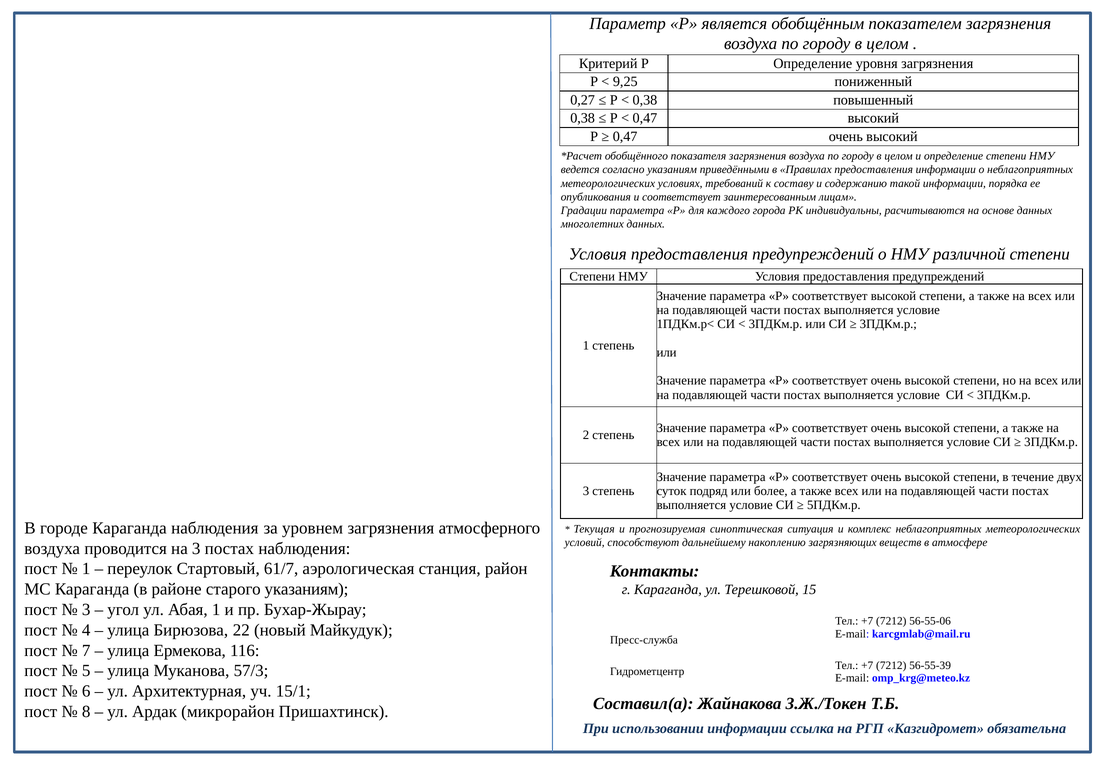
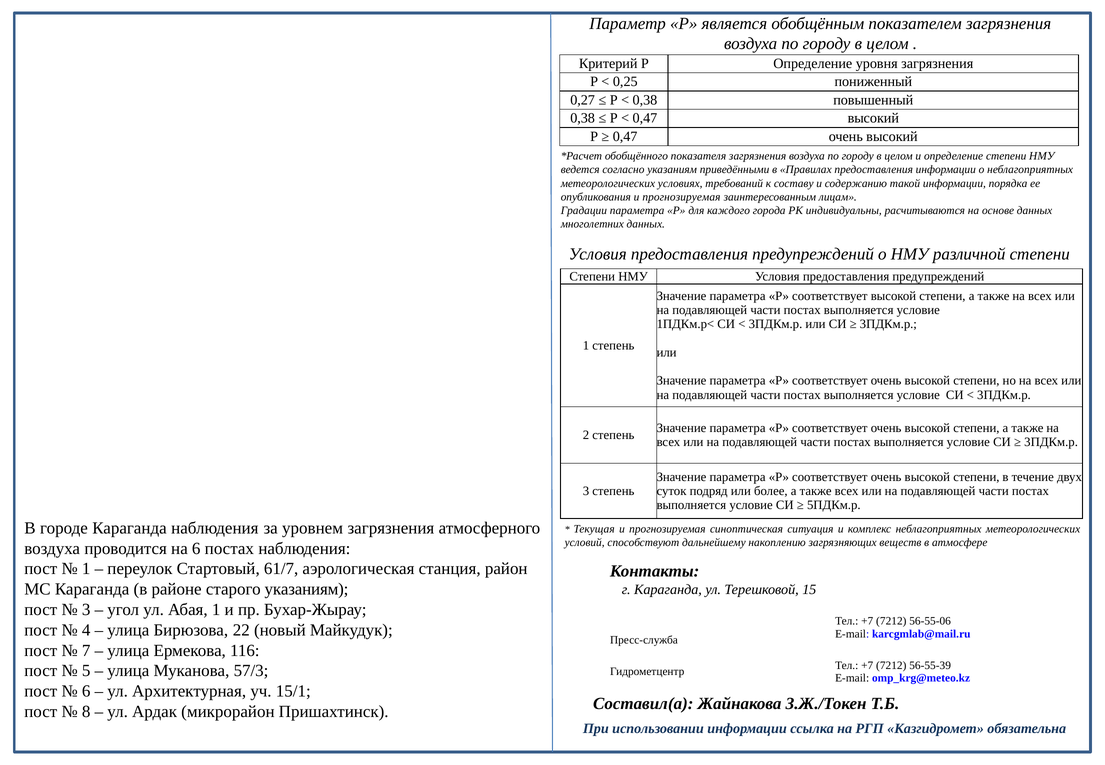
9,25: 9,25 -> 0,25
опубликования и соответствует: соответствует -> прогнозируемая
на 3: 3 -> 6
